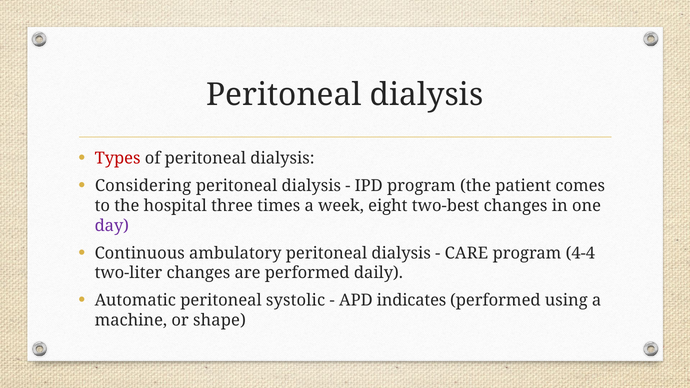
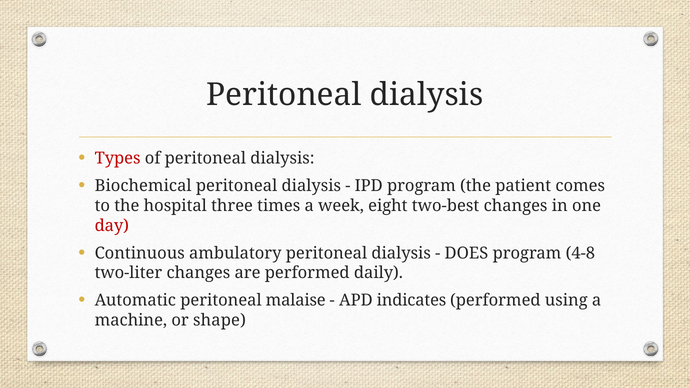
Considering: Considering -> Biochemical
day colour: purple -> red
CARE: CARE -> DOES
4-4: 4-4 -> 4-8
systolic: systolic -> malaise
